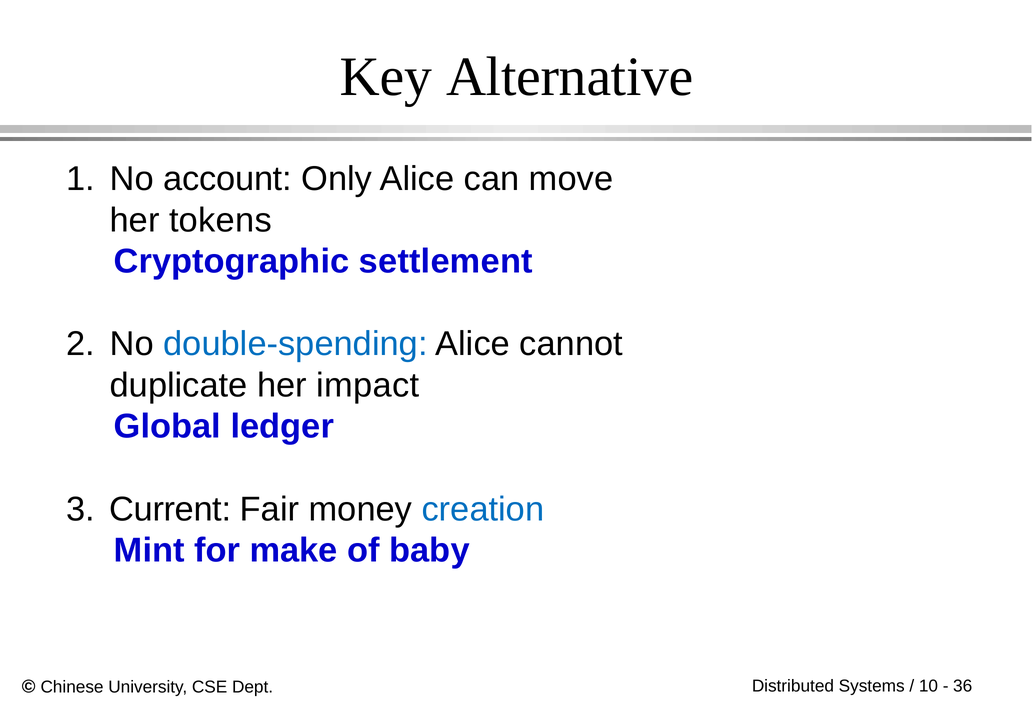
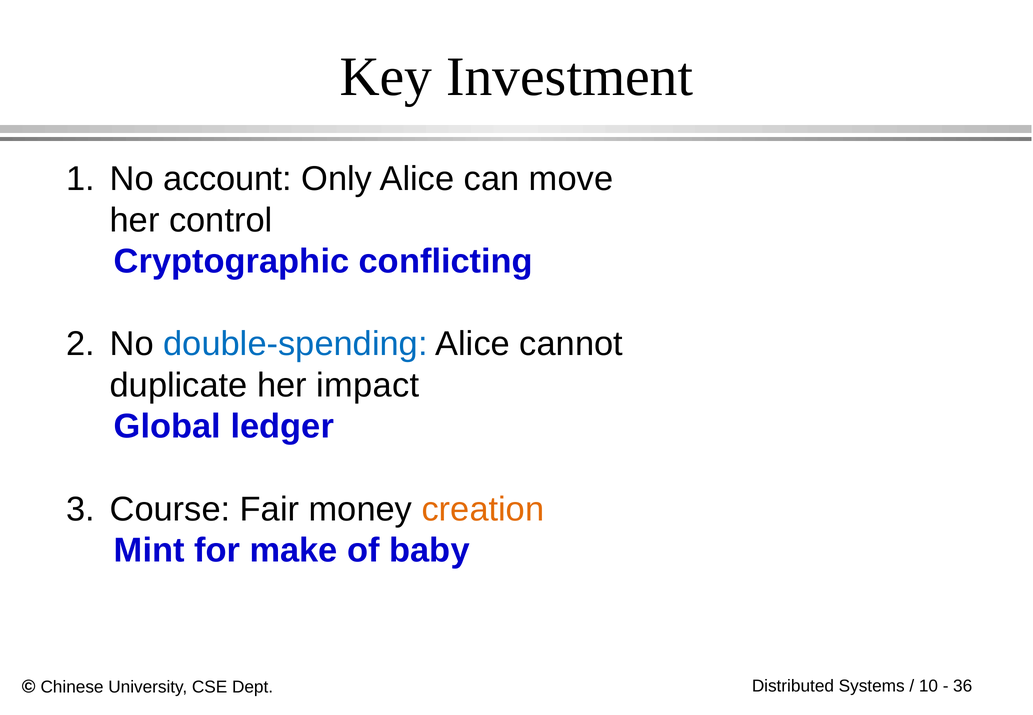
Alternative: Alternative -> Investment
tokens: tokens -> control
settlement: settlement -> conflicting
Current: Current -> Course
creation colour: blue -> orange
